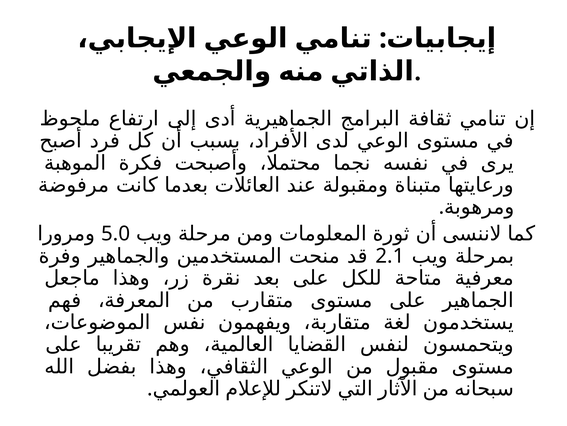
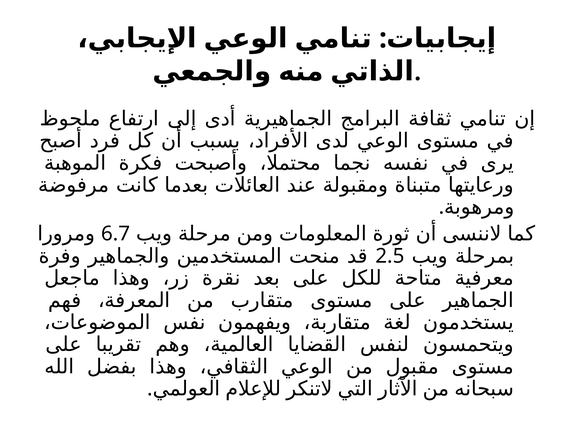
5.0: 5.0 -> 6.7
2.1: 2.1 -> 2.5
